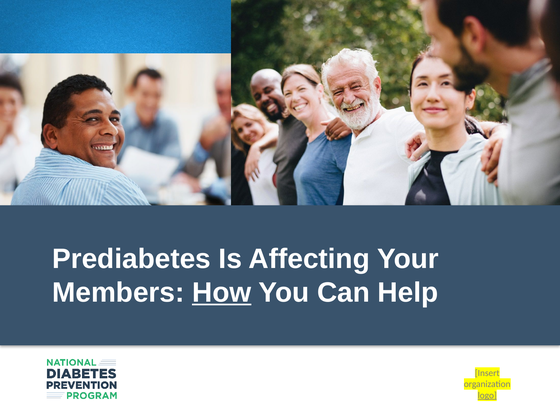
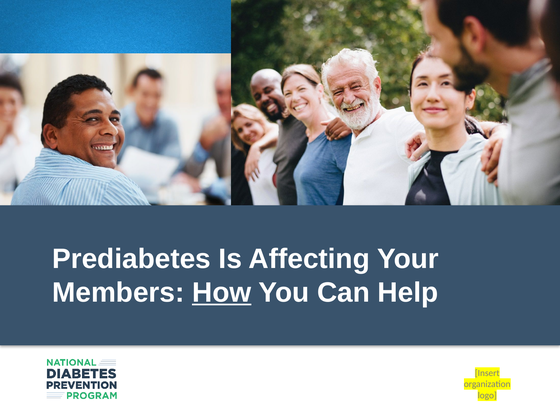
logo underline: present -> none
